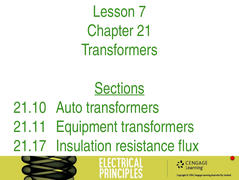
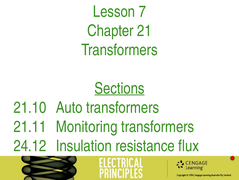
Equipment: Equipment -> Monitoring
21.17: 21.17 -> 24.12
